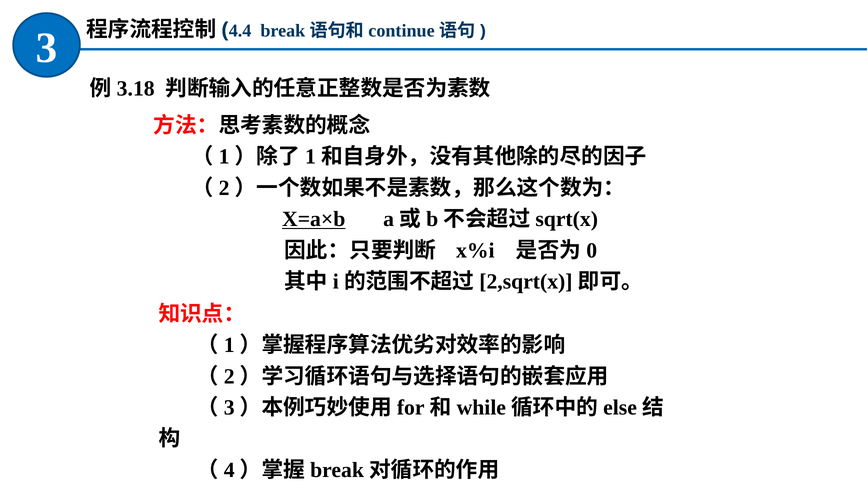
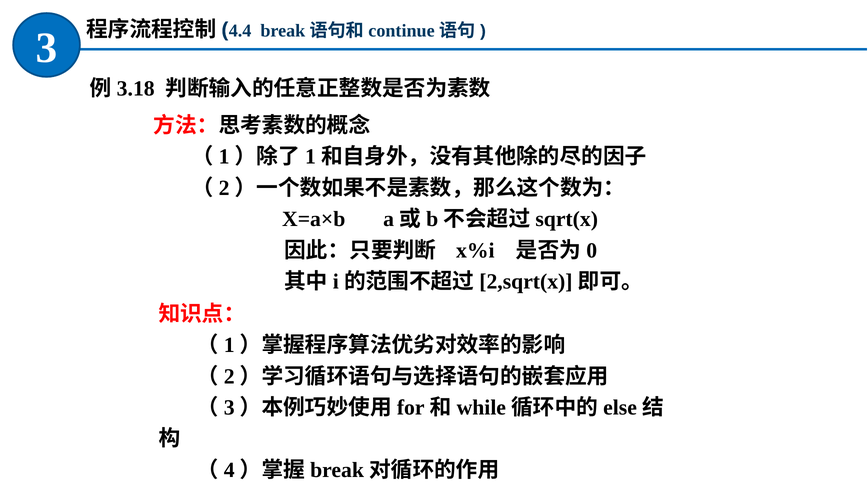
X=a×b underline: present -> none
